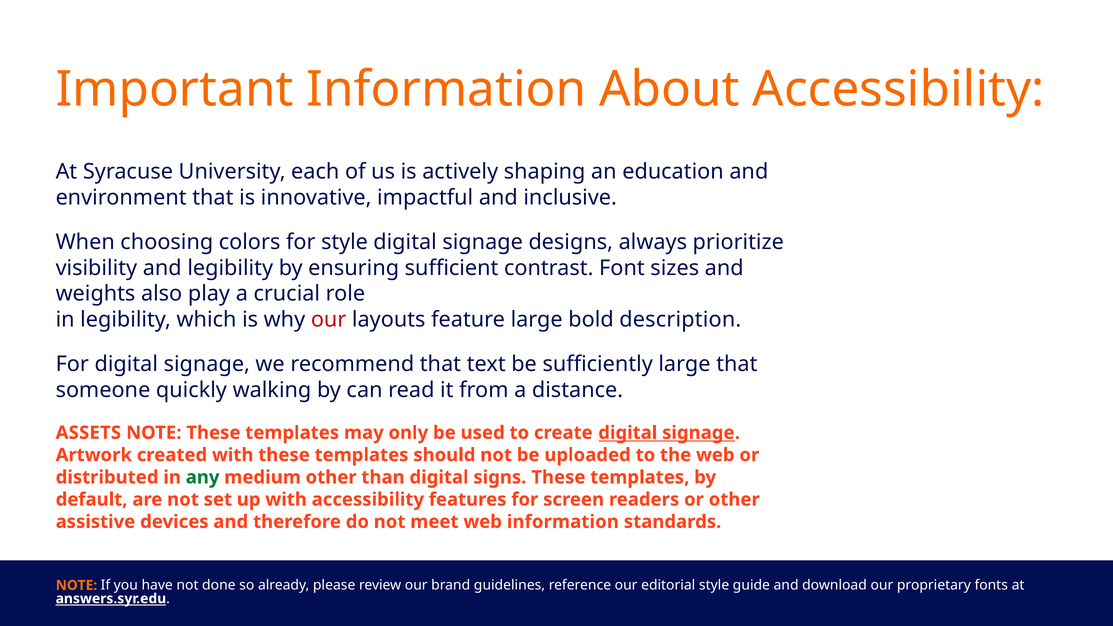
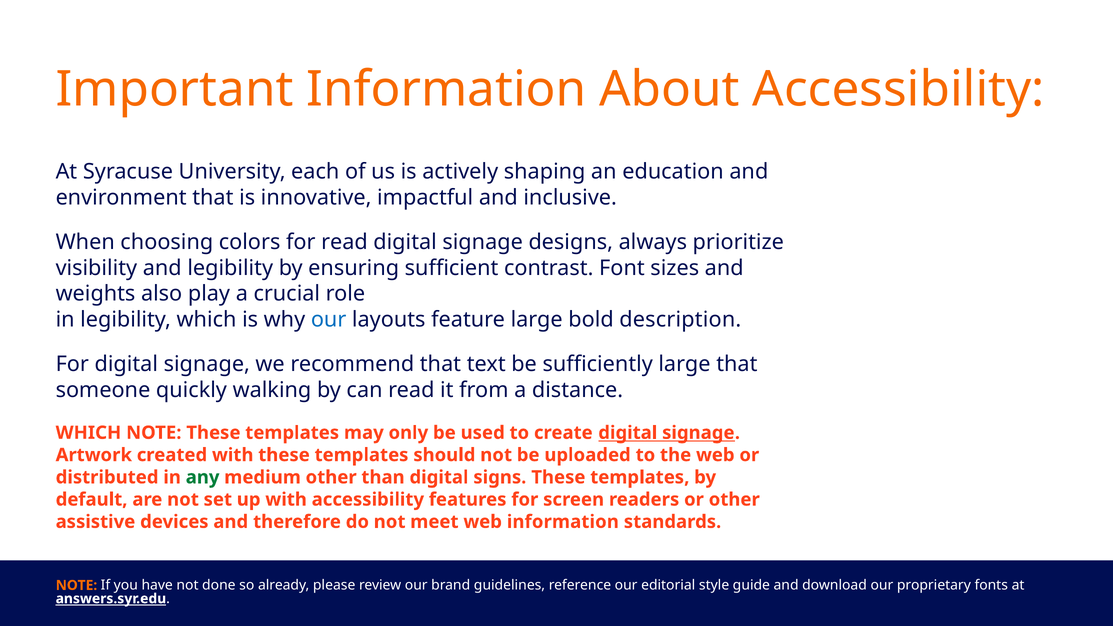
for style: style -> read
our at (329, 320) colour: red -> blue
ASSETS at (88, 433): ASSETS -> WHICH
